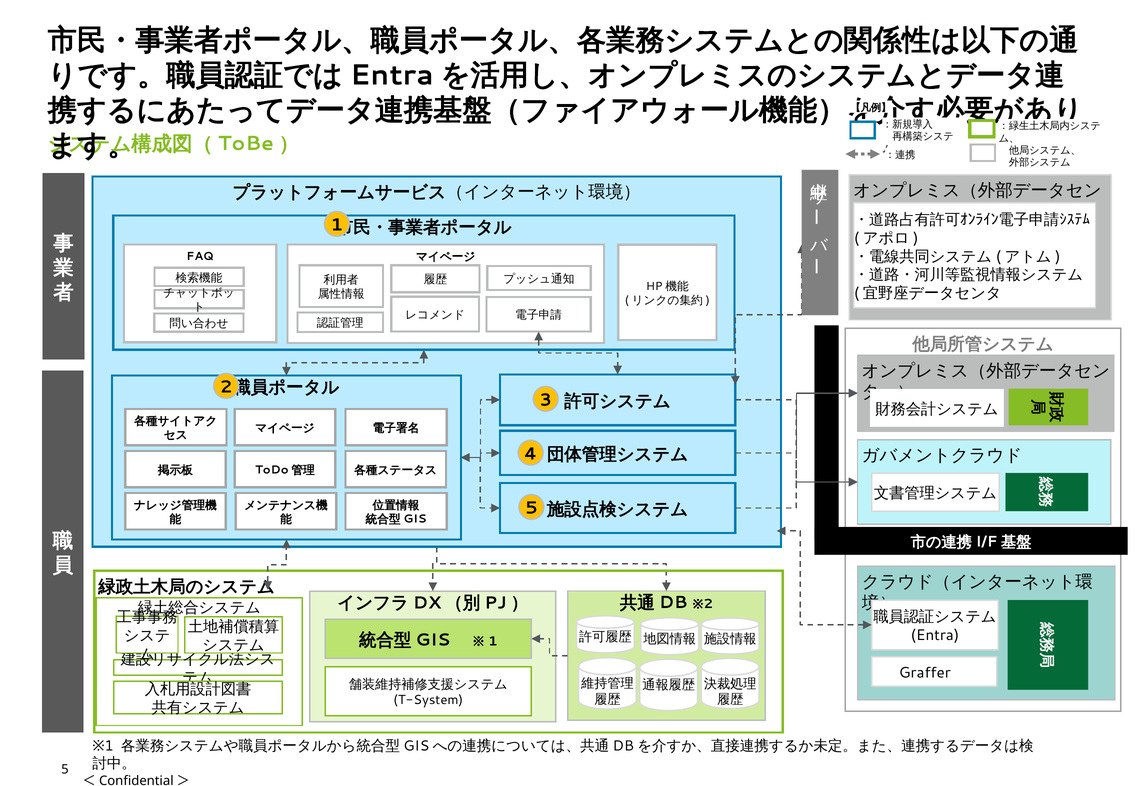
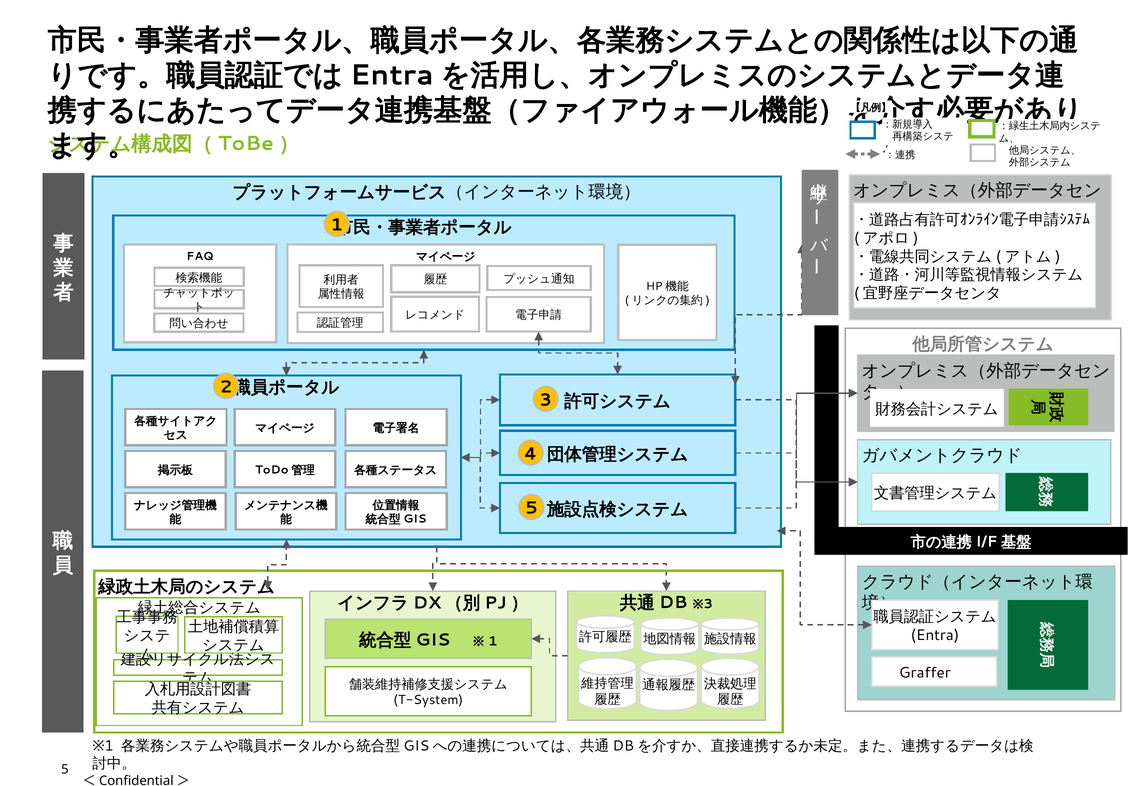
2 at (708, 604): 2 -> 3
